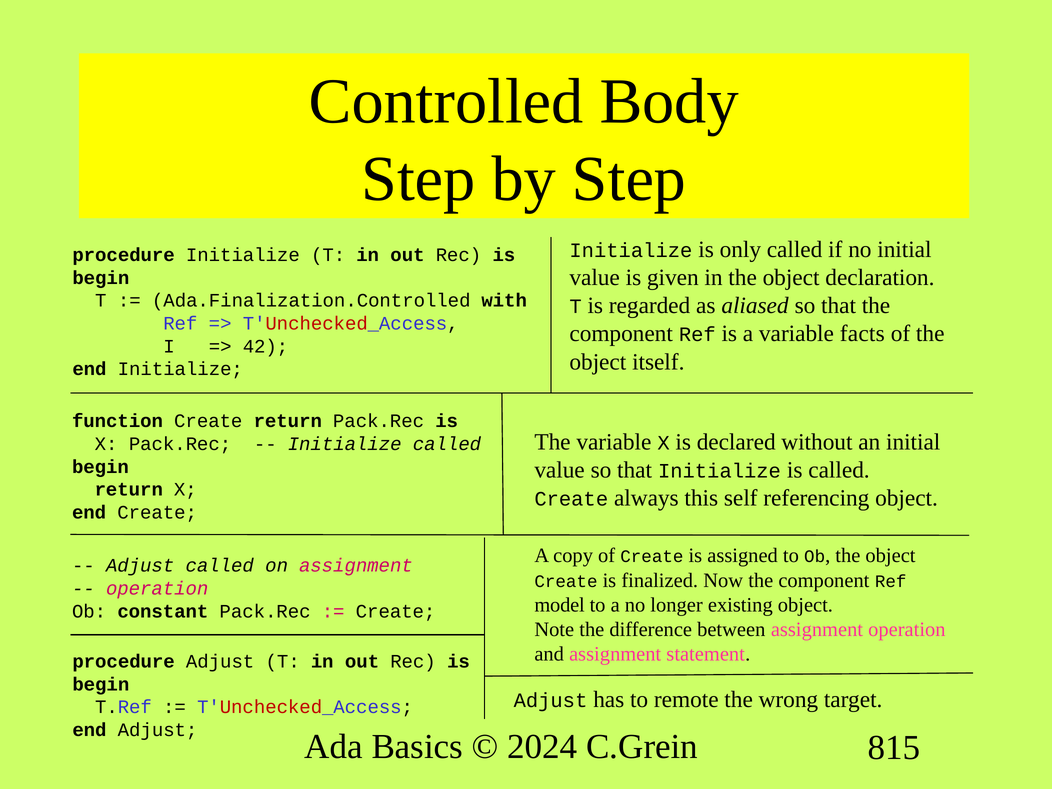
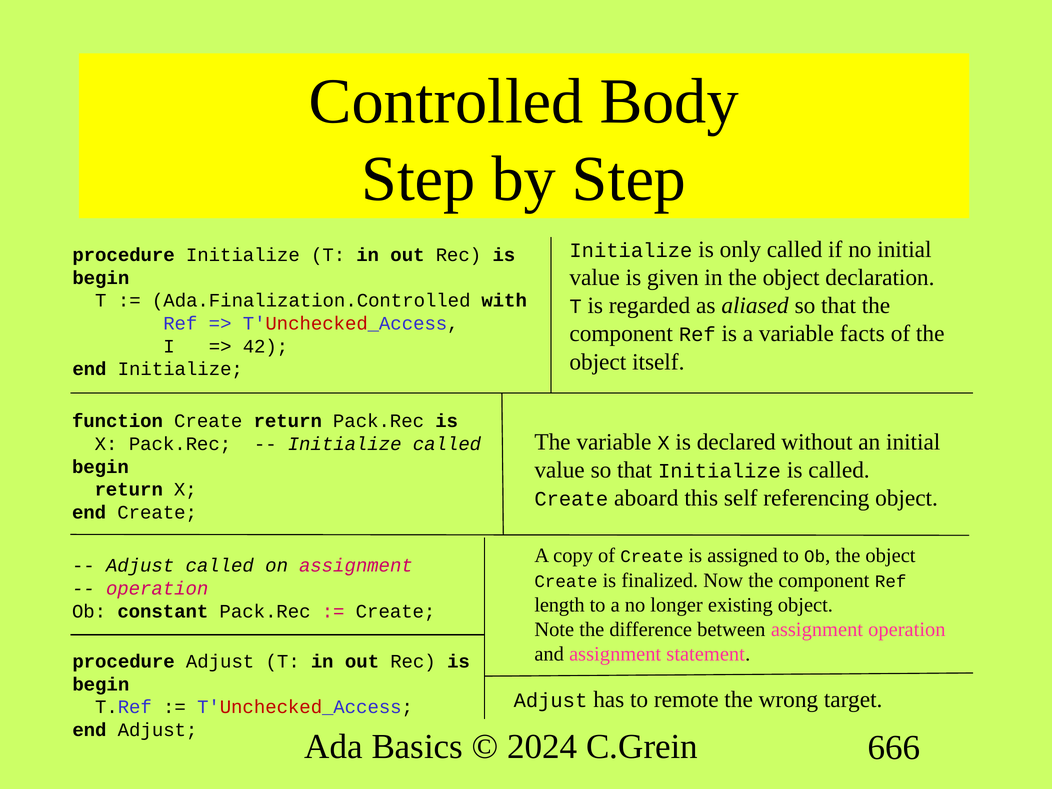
always: always -> aboard
model: model -> length
815: 815 -> 666
